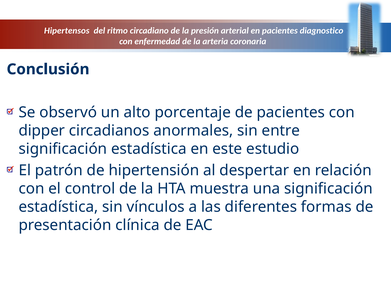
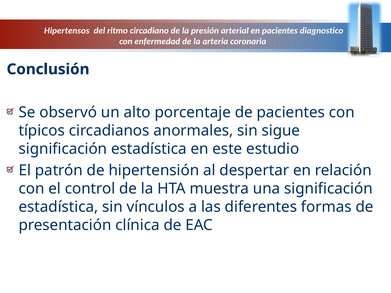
dipper: dipper -> típicos
entre: entre -> sigue
